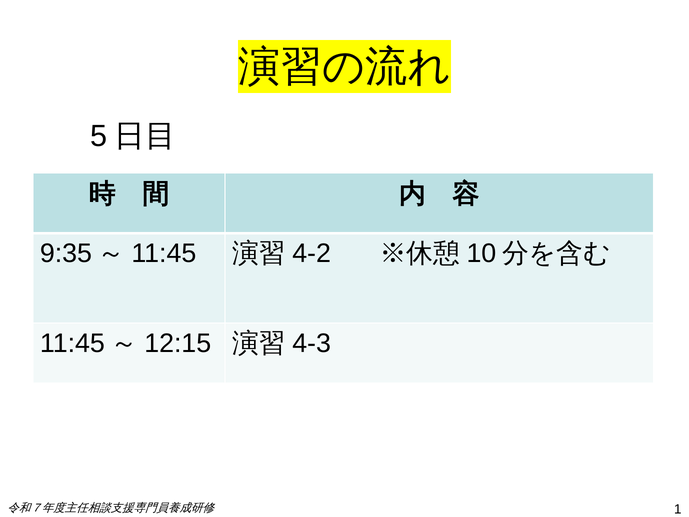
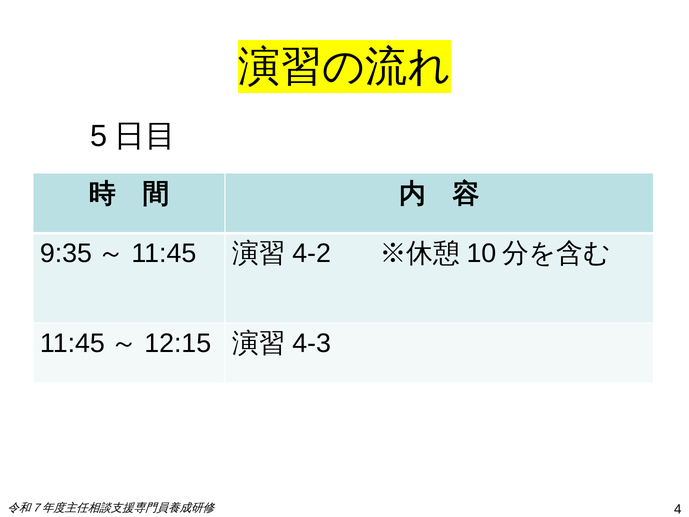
1: 1 -> 4
